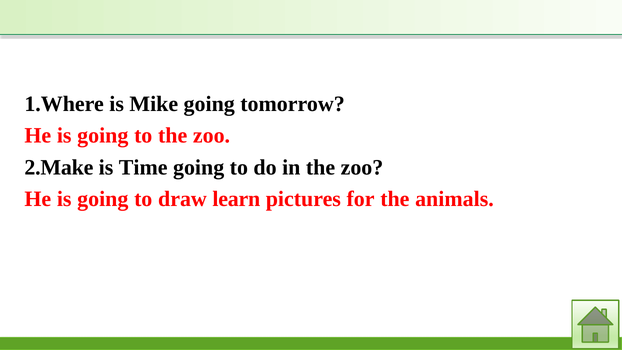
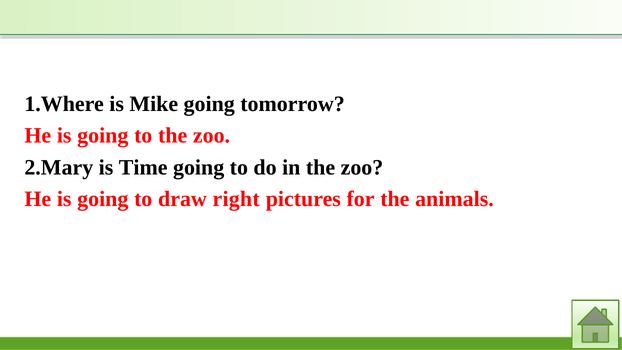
2.Make: 2.Make -> 2.Mary
learn: learn -> right
